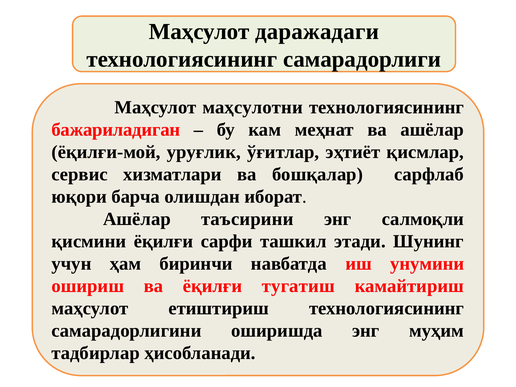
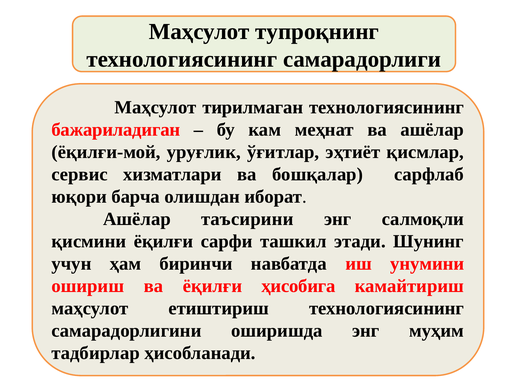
даражадаги: даражадаги -> тупроқнинг
маҳсулотни: маҳсулотни -> тирилмаган
тугатиш: тугатиш -> ҳисобига
